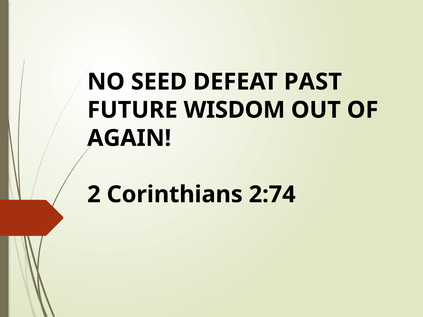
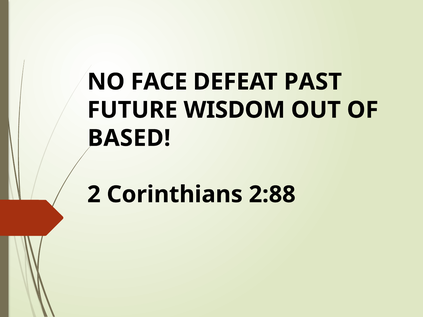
SEED: SEED -> FACE
AGAIN: AGAIN -> BASED
2:74: 2:74 -> 2:88
